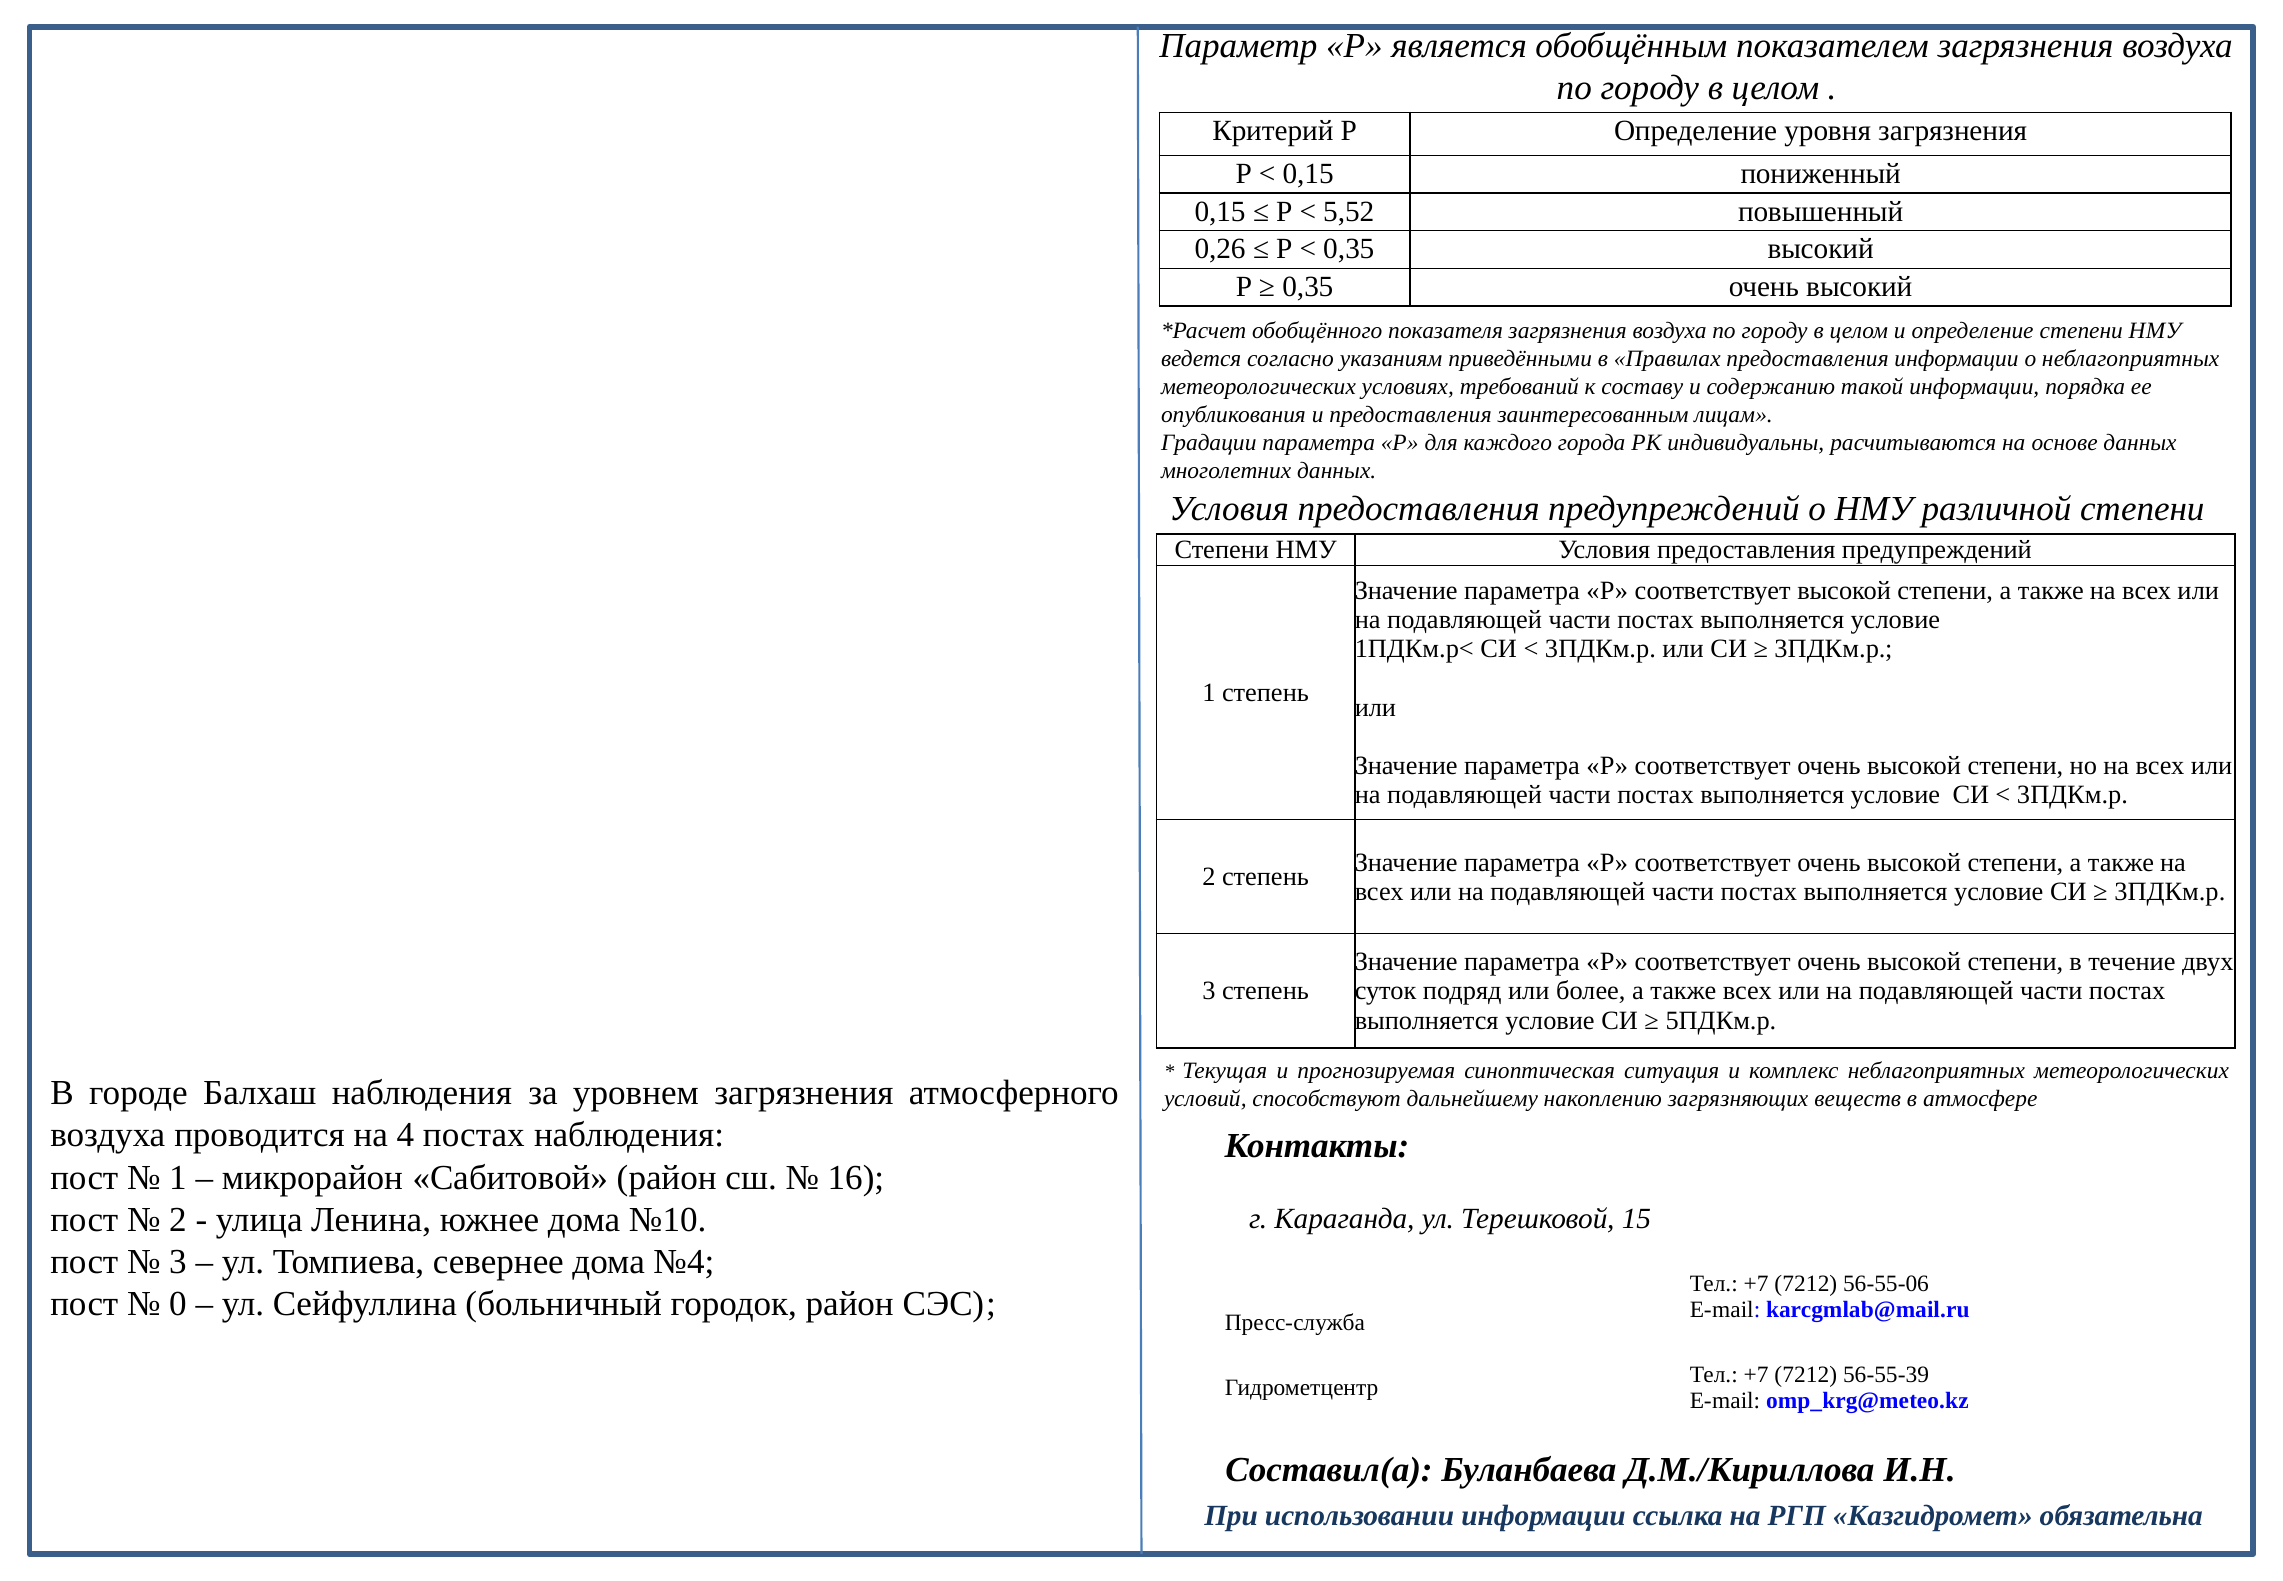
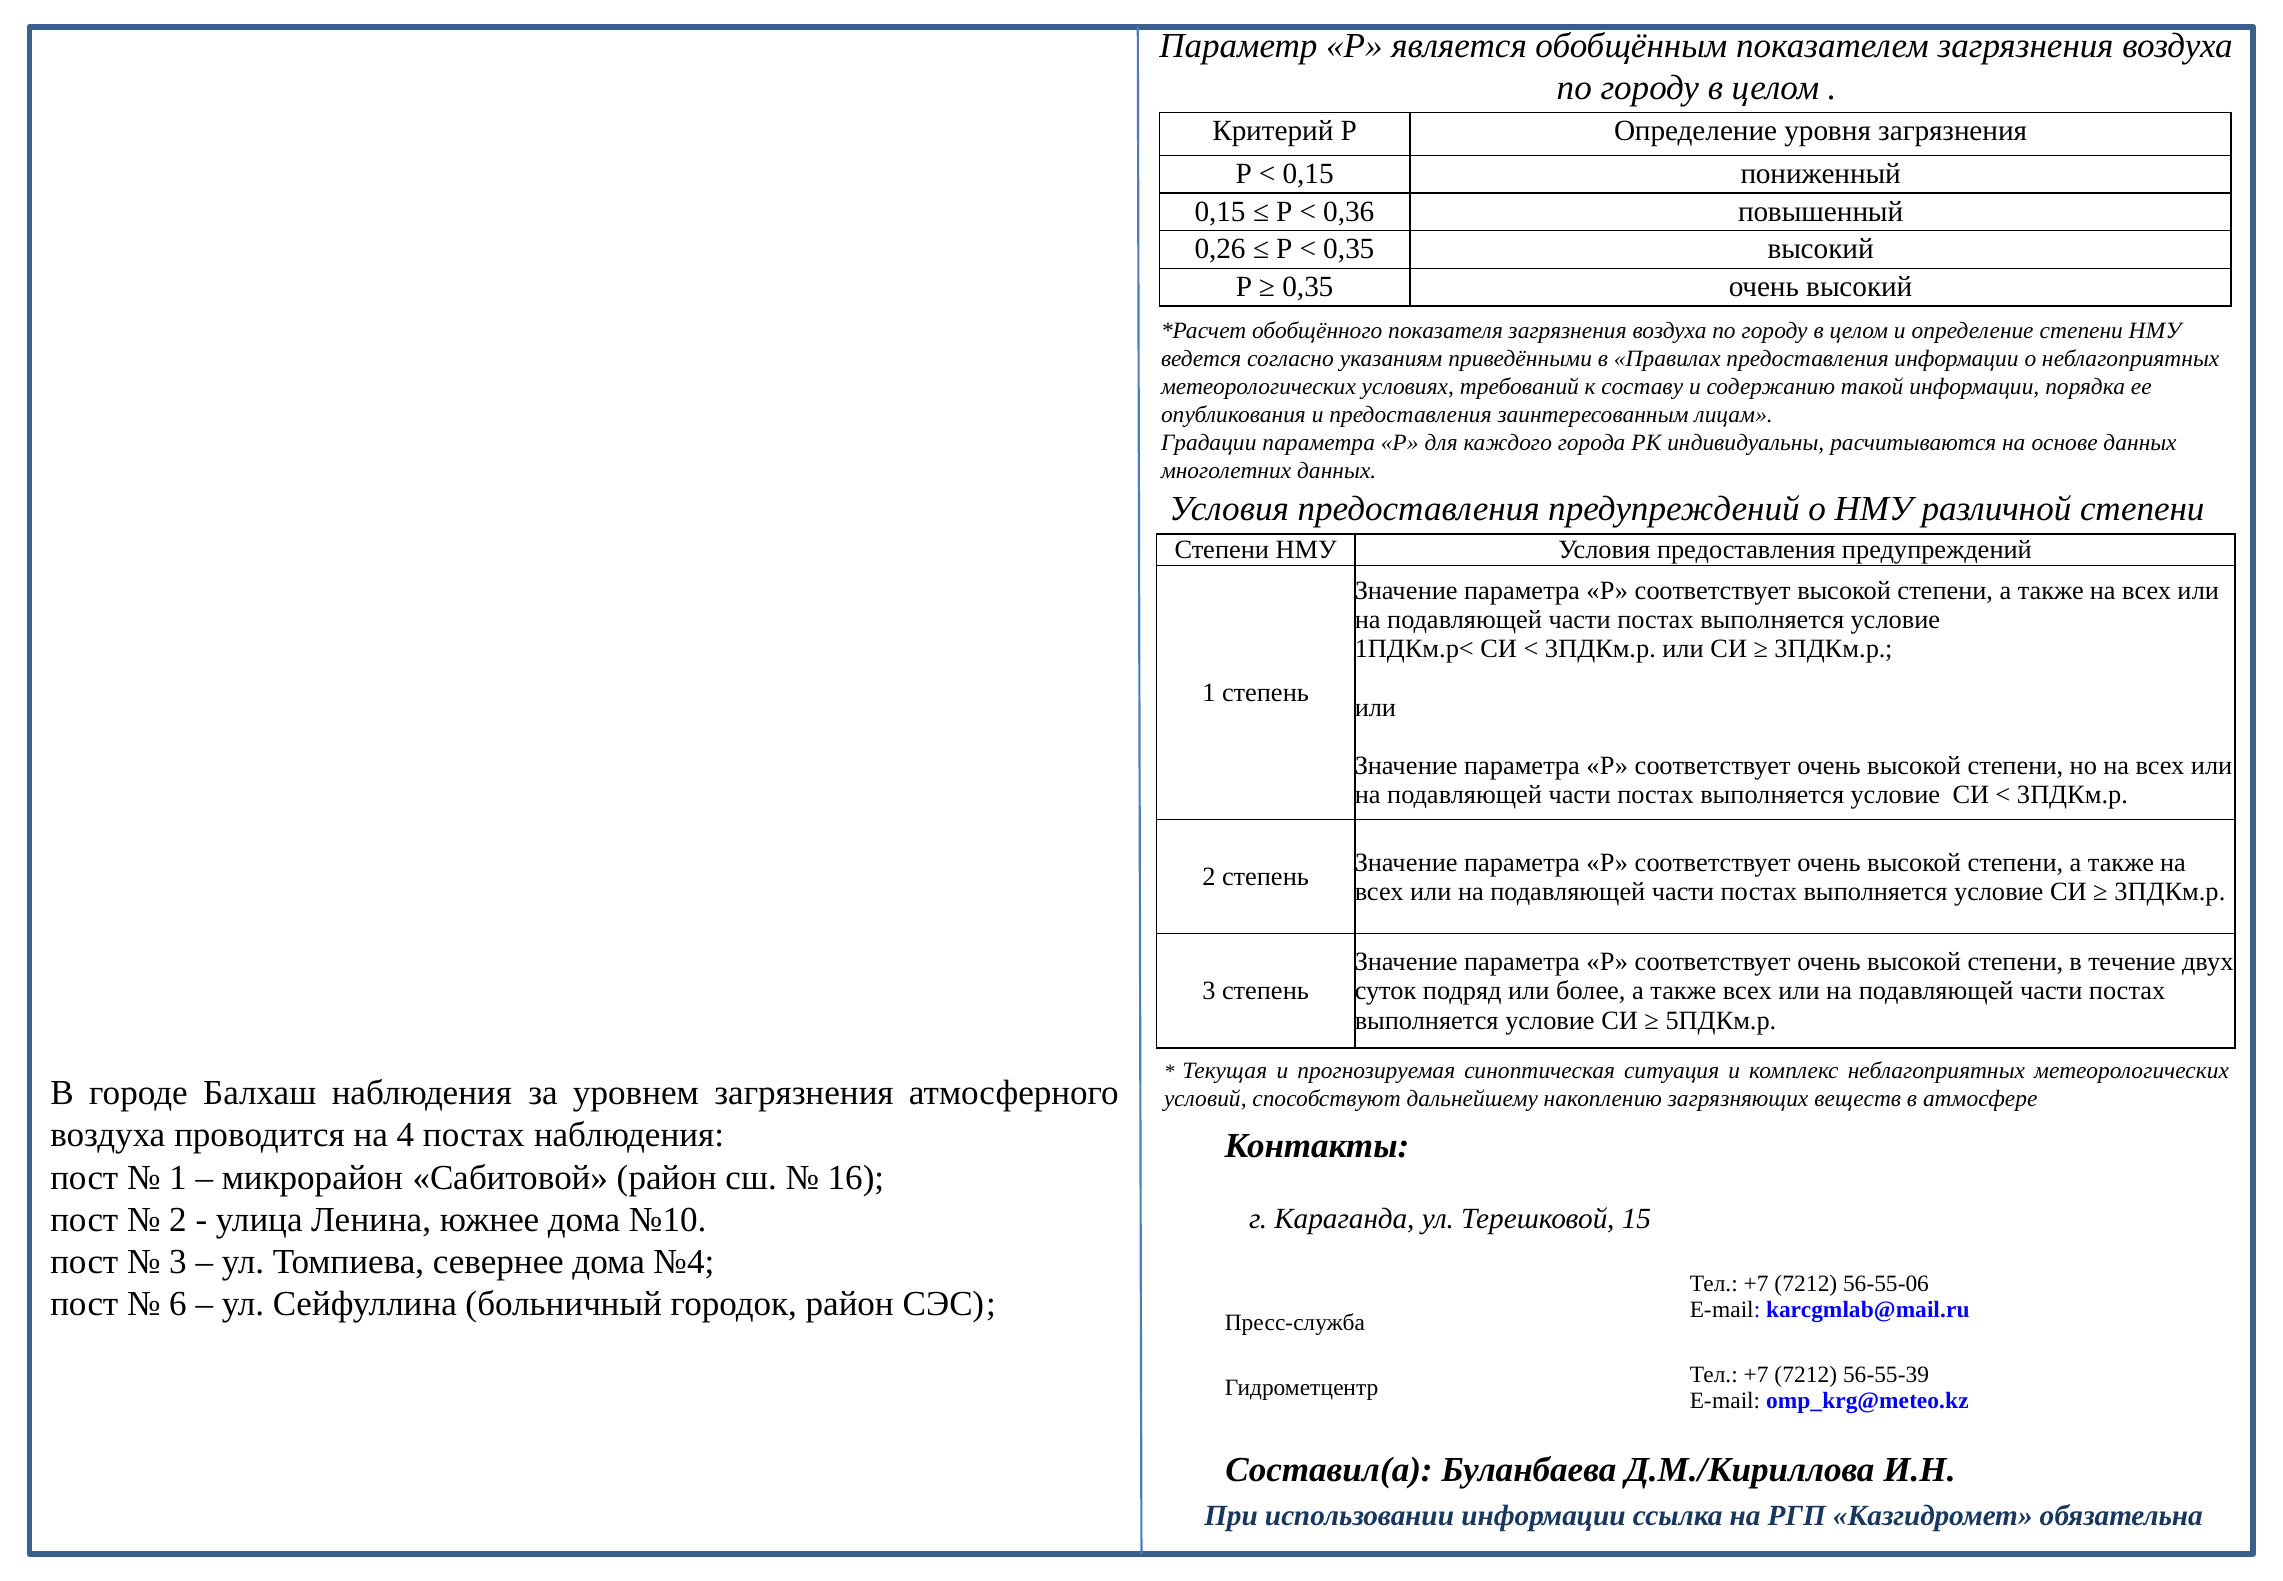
5,52: 5,52 -> 0,36
0: 0 -> 6
